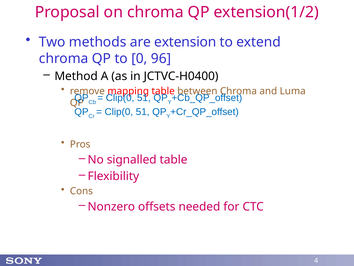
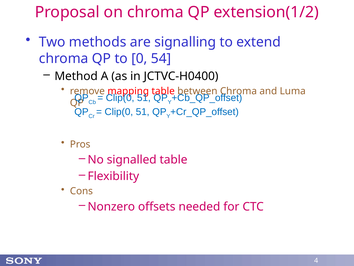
extension: extension -> signalling
96: 96 -> 54
